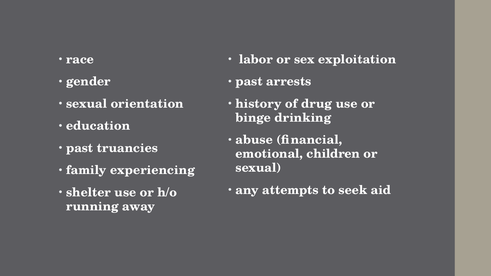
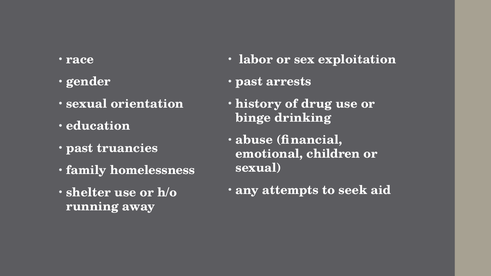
experiencing: experiencing -> homelessness
